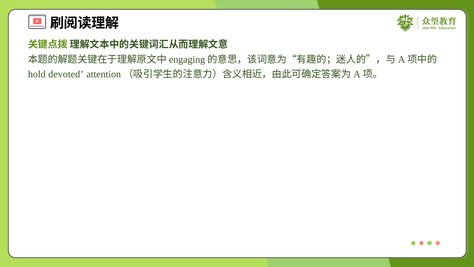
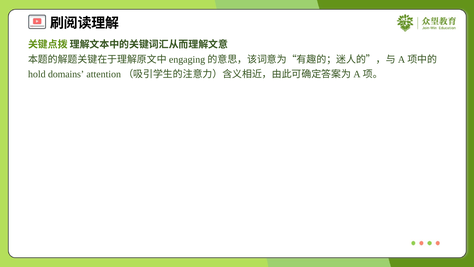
devoted: devoted -> domains
